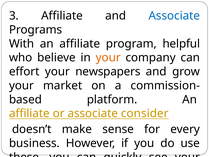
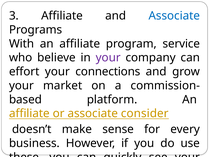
helpful: helpful -> service
your at (108, 58) colour: orange -> purple
newspapers: newspapers -> connections
